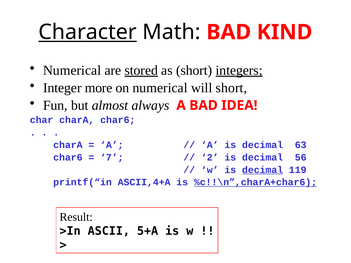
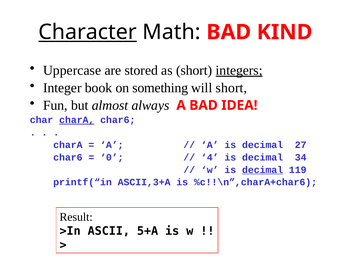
Numerical at (72, 70): Numerical -> Uppercase
stored underline: present -> none
more: more -> book
on numerical: numerical -> something
charA at (77, 120) underline: none -> present
63: 63 -> 27
7: 7 -> 0
2: 2 -> 4
56: 56 -> 34
ASCII,4+A: ASCII,4+A -> ASCII,3+A
%c!!\n”,charA+char6 underline: present -> none
